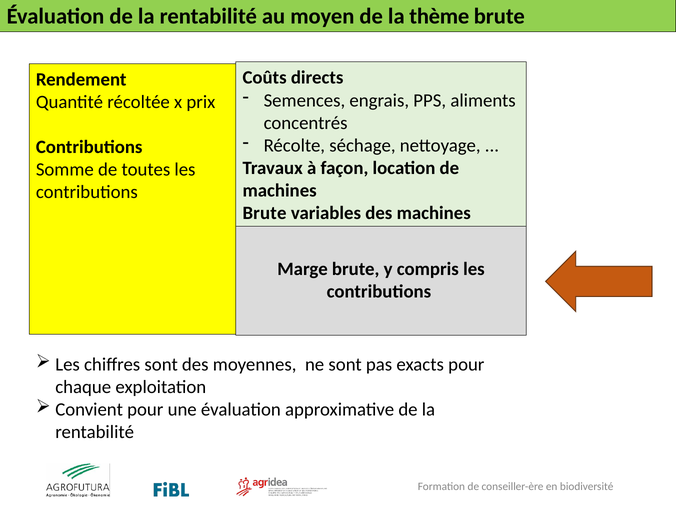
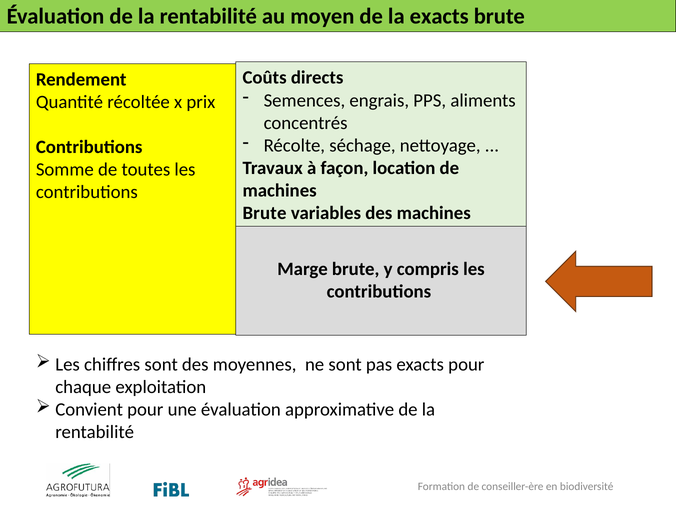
la thème: thème -> exacts
